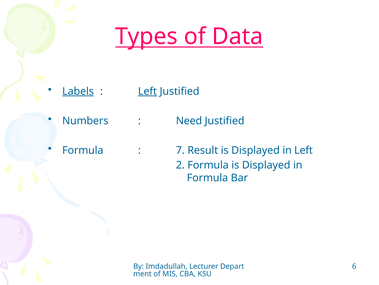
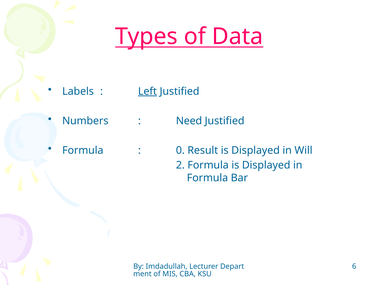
Labels underline: present -> none
7: 7 -> 0
in Left: Left -> Will
